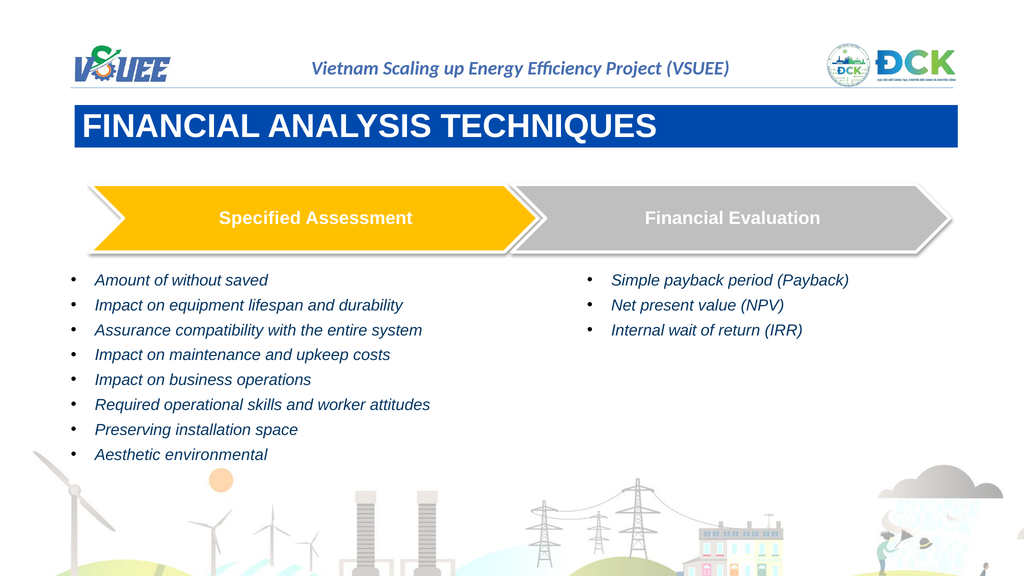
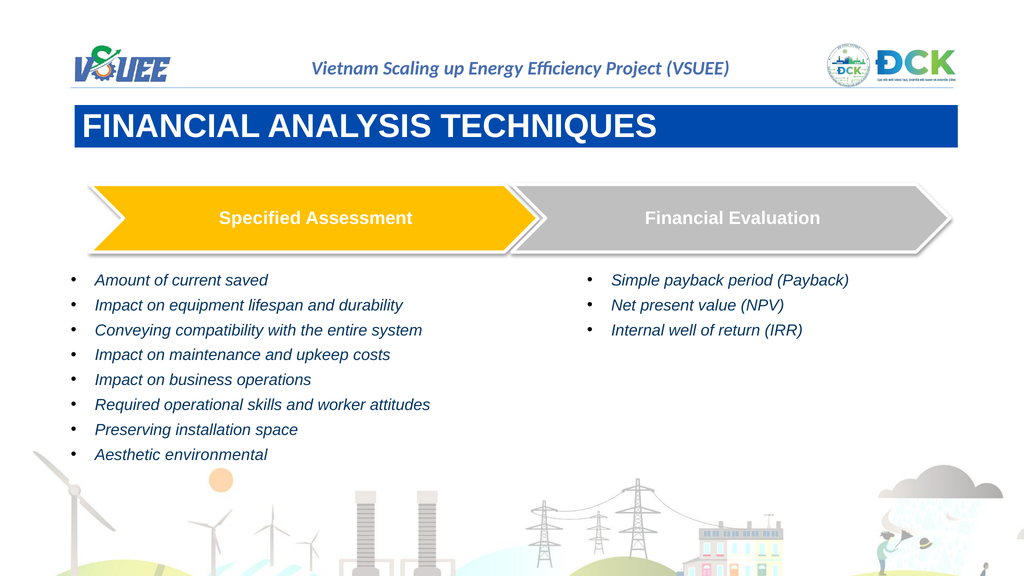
without: without -> current
Assurance: Assurance -> Conveying
wait: wait -> well
